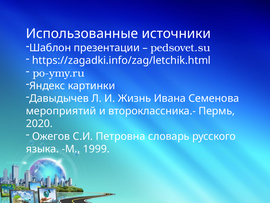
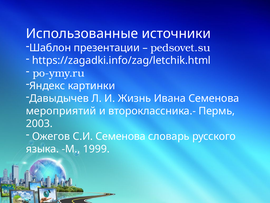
2020: 2020 -> 2003
С.И Петровна: Петровна -> Семенова
